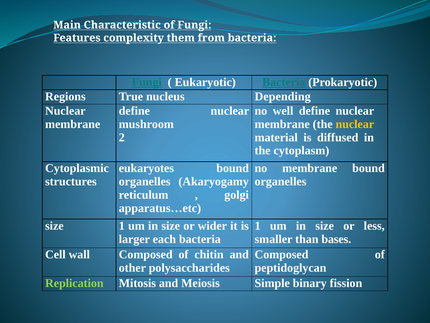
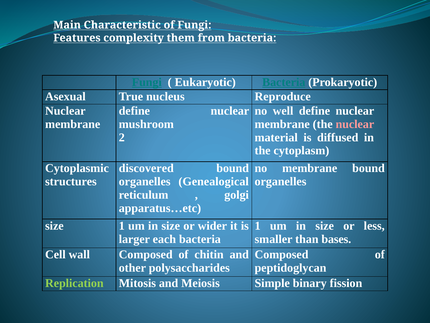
Regions: Regions -> Asexual
Depending: Depending -> Reproduce
nuclear at (355, 124) colour: yellow -> pink
eukaryotes: eukaryotes -> discovered
Akaryogamy: Akaryogamy -> Genealogical
